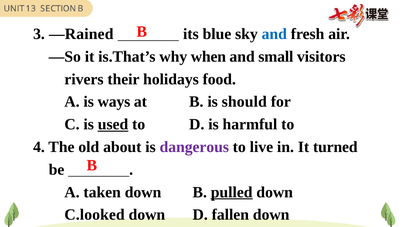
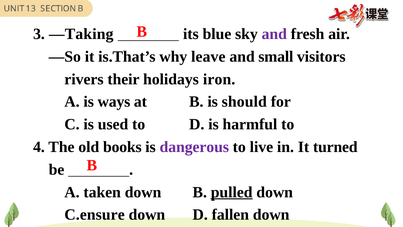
—Rained: —Rained -> —Taking
and at (274, 34) colour: blue -> purple
when: when -> leave
food: food -> iron
used underline: present -> none
about: about -> books
C.looked: C.looked -> C.ensure
